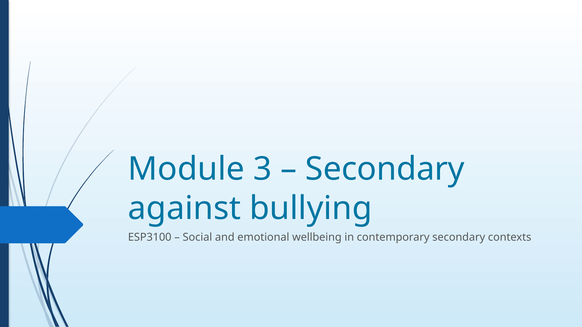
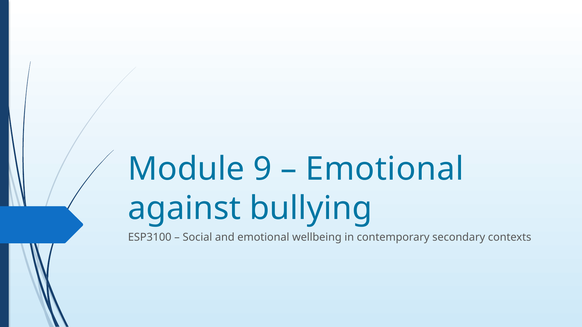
3: 3 -> 9
Secondary at (385, 169): Secondary -> Emotional
